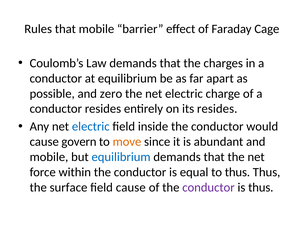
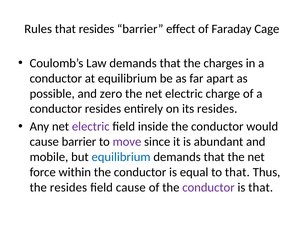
that mobile: mobile -> resides
electric at (91, 127) colour: blue -> purple
cause govern: govern -> barrier
move colour: orange -> purple
to thus: thus -> that
the surface: surface -> resides
is thus: thus -> that
